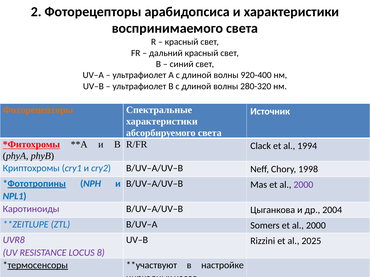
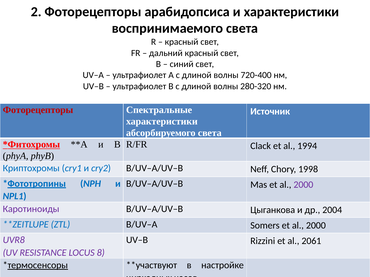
920-400: 920-400 -> 720-400
Фоторецепторы at (38, 110) colour: orange -> red
2025: 2025 -> 2061
